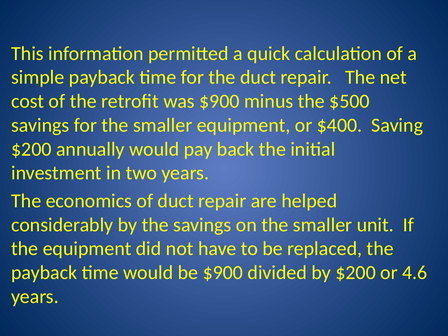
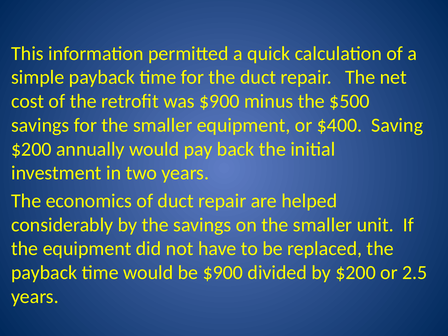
4.6: 4.6 -> 2.5
